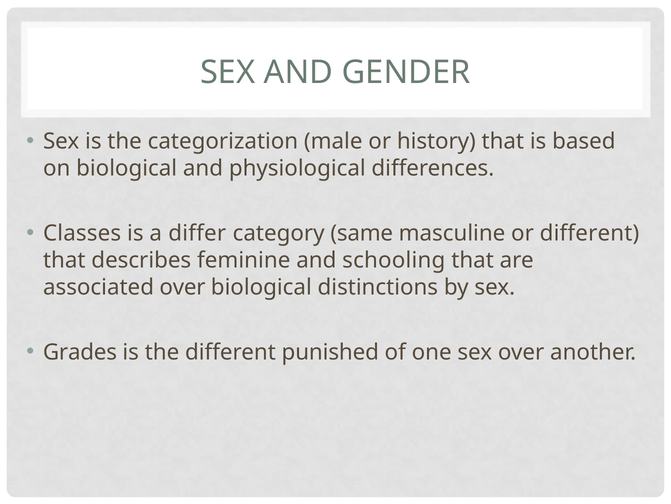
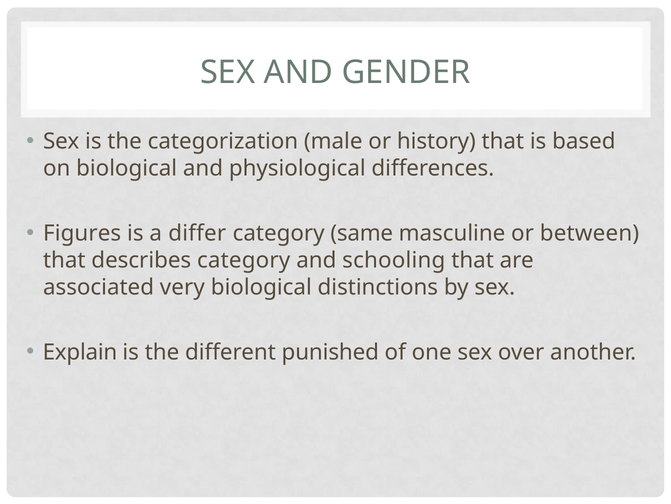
Classes: Classes -> Figures
or different: different -> between
describes feminine: feminine -> category
associated over: over -> very
Grades: Grades -> Explain
